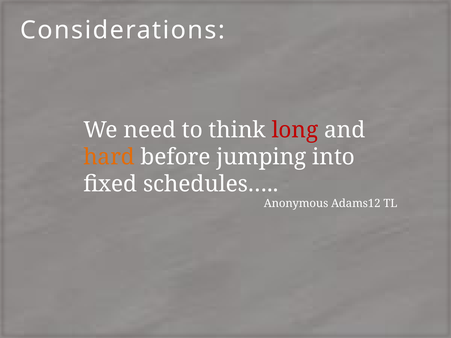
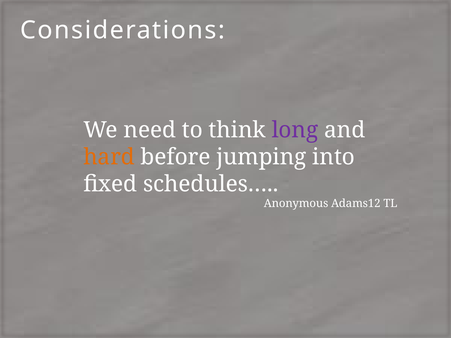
long colour: red -> purple
